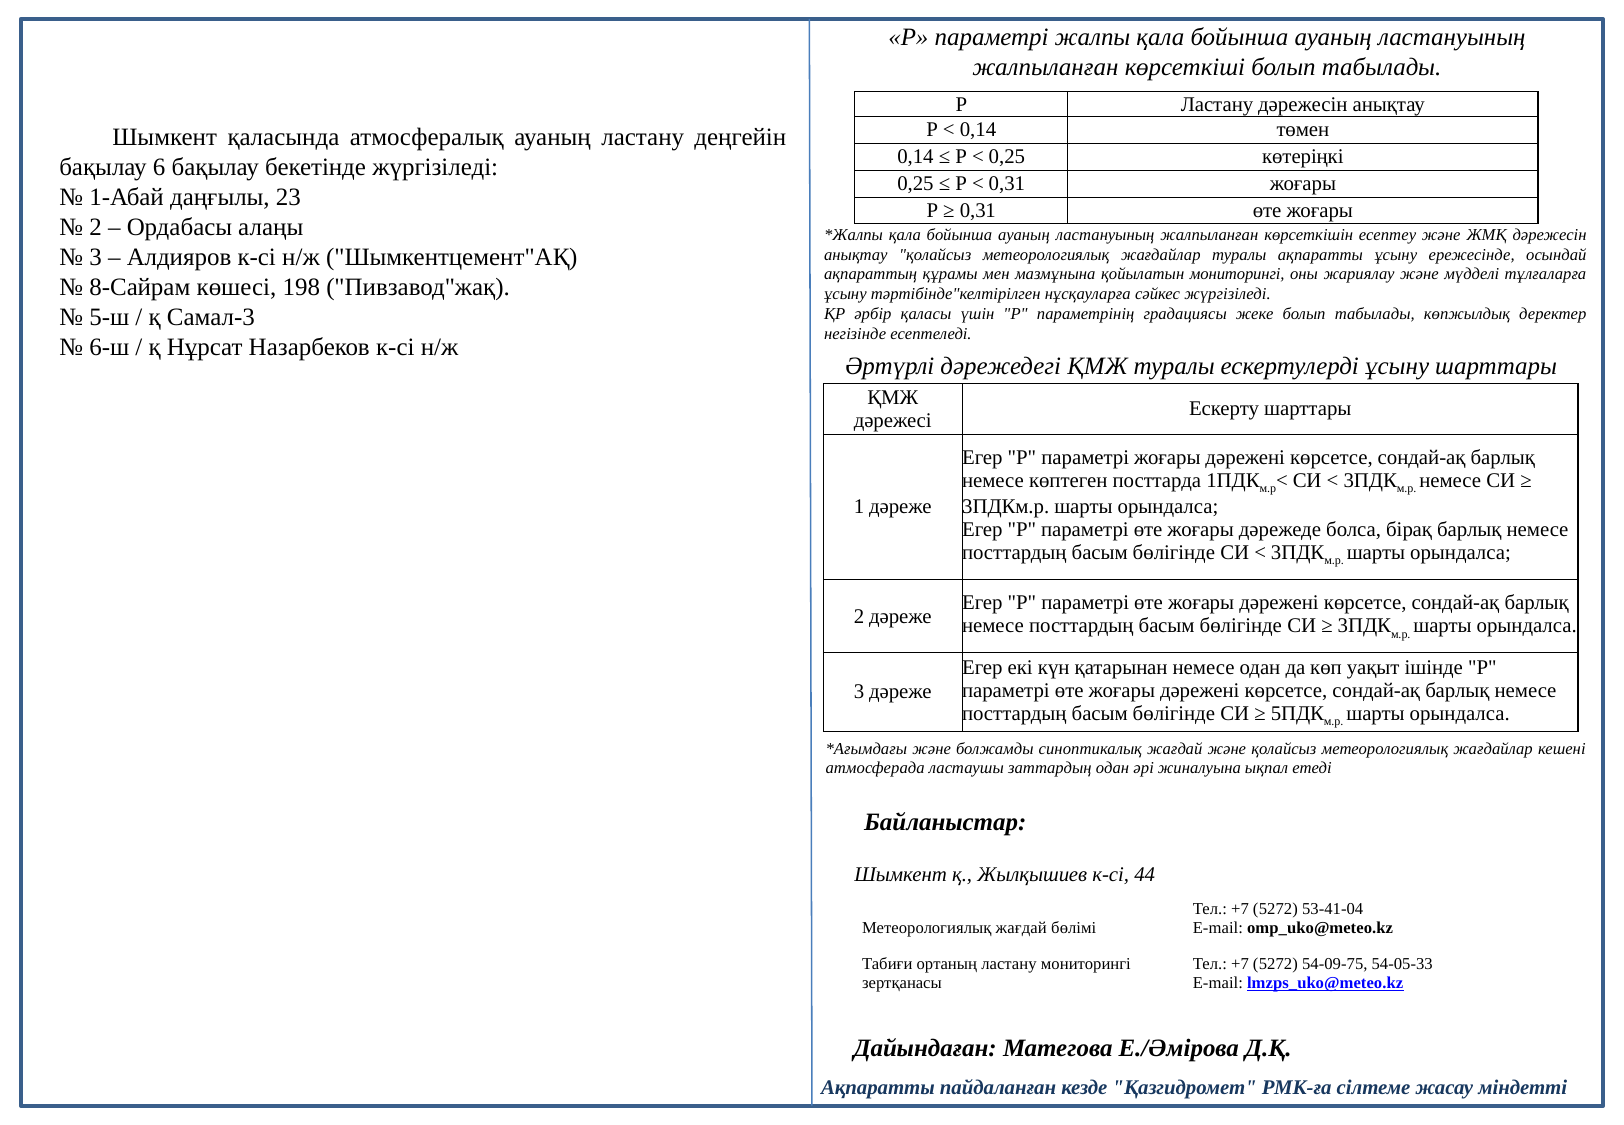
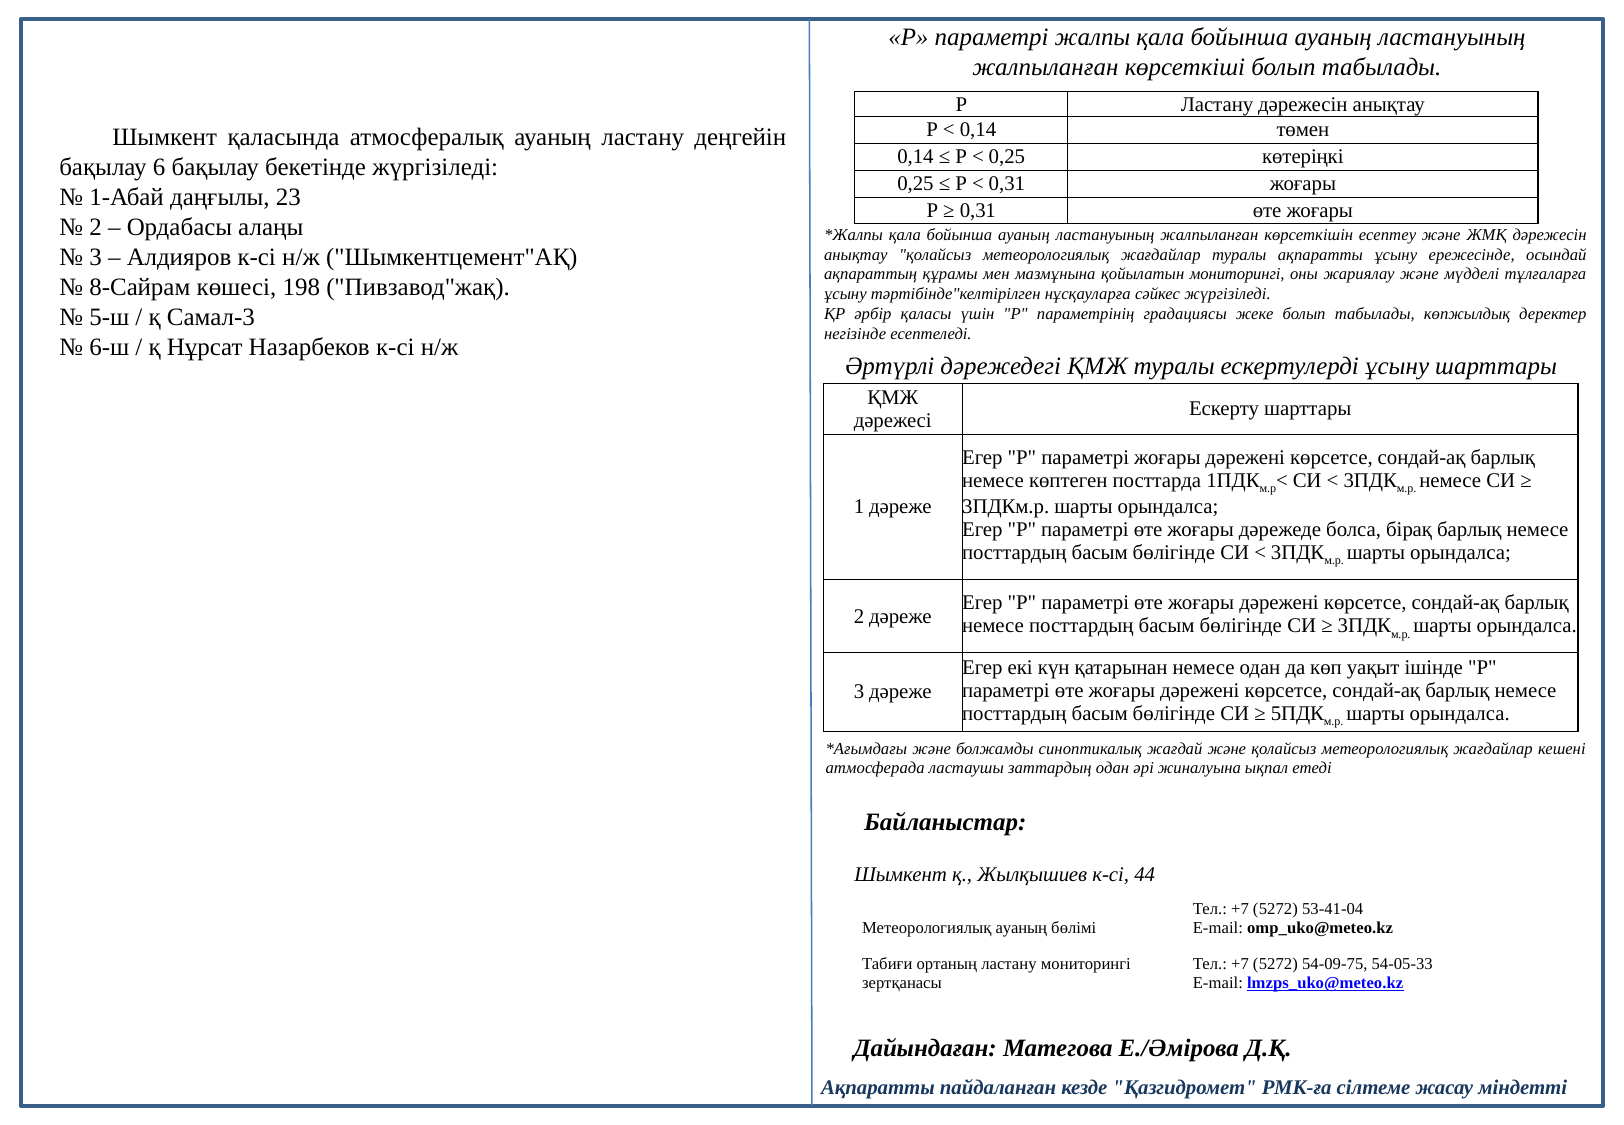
Метеорологиялық жағдай: жағдай -> ауаның
